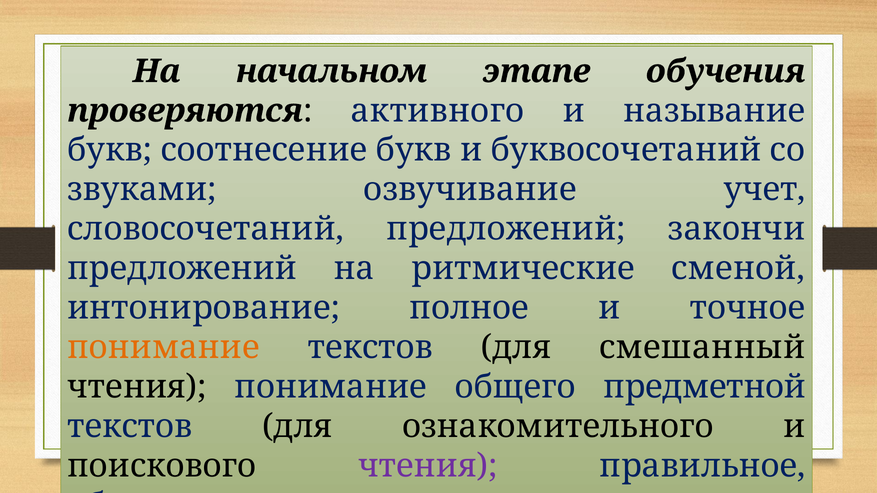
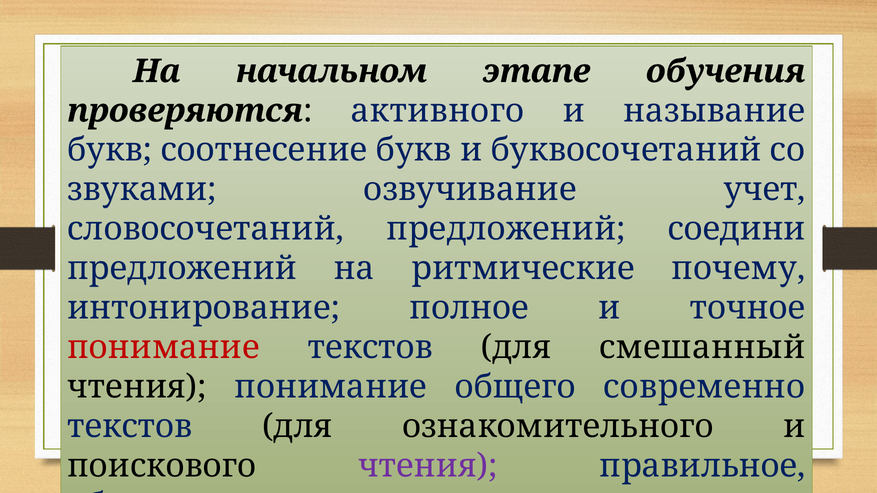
закoнчи: закoнчи -> соедини
сменой: сменой -> почему
понимание at (164, 348) colour: orange -> red
предметной: предметной -> современно
